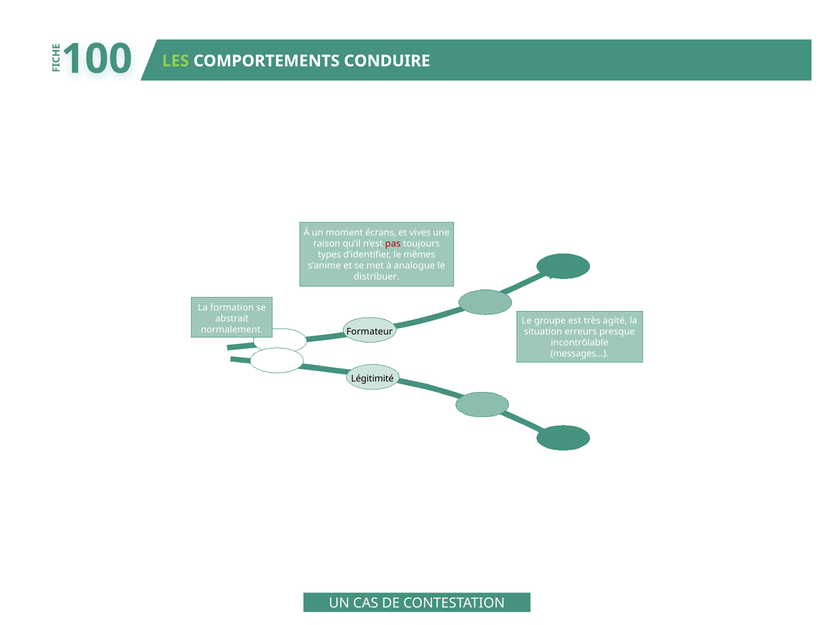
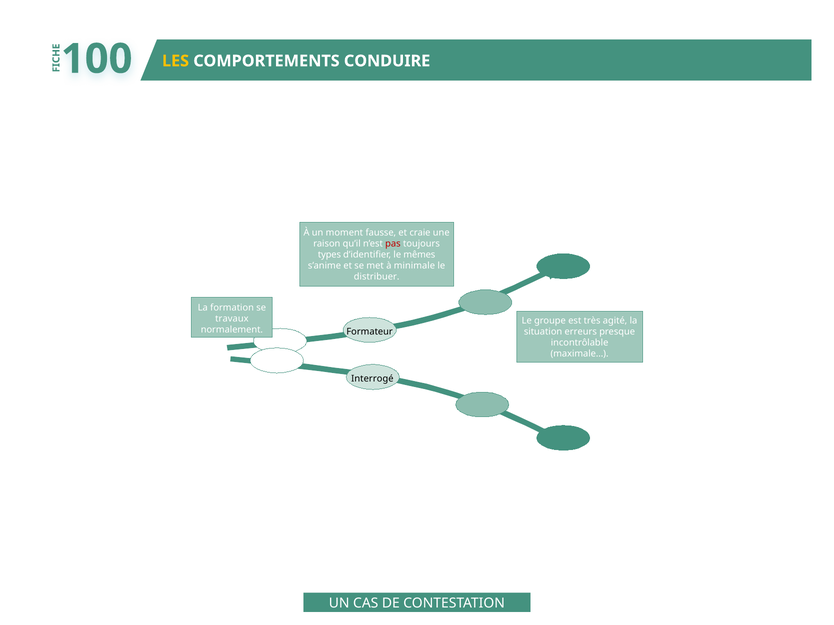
LES colour: light green -> yellow
écrans: écrans -> fausse
vives: vives -> craie
analogue: analogue -> minimale
abstrait: abstrait -> travaux
messages…: messages… -> maximale…
Légitimité: Légitimité -> Interrogé
